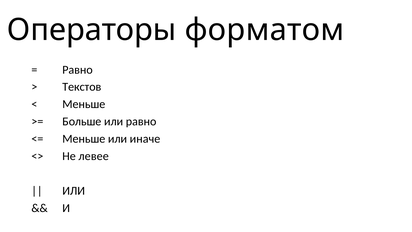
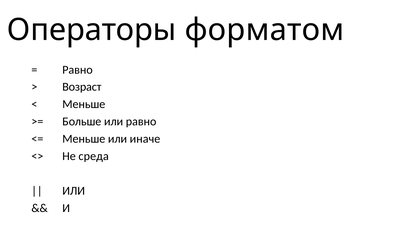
Текстов: Текстов -> Возраст
левее: левее -> среда
